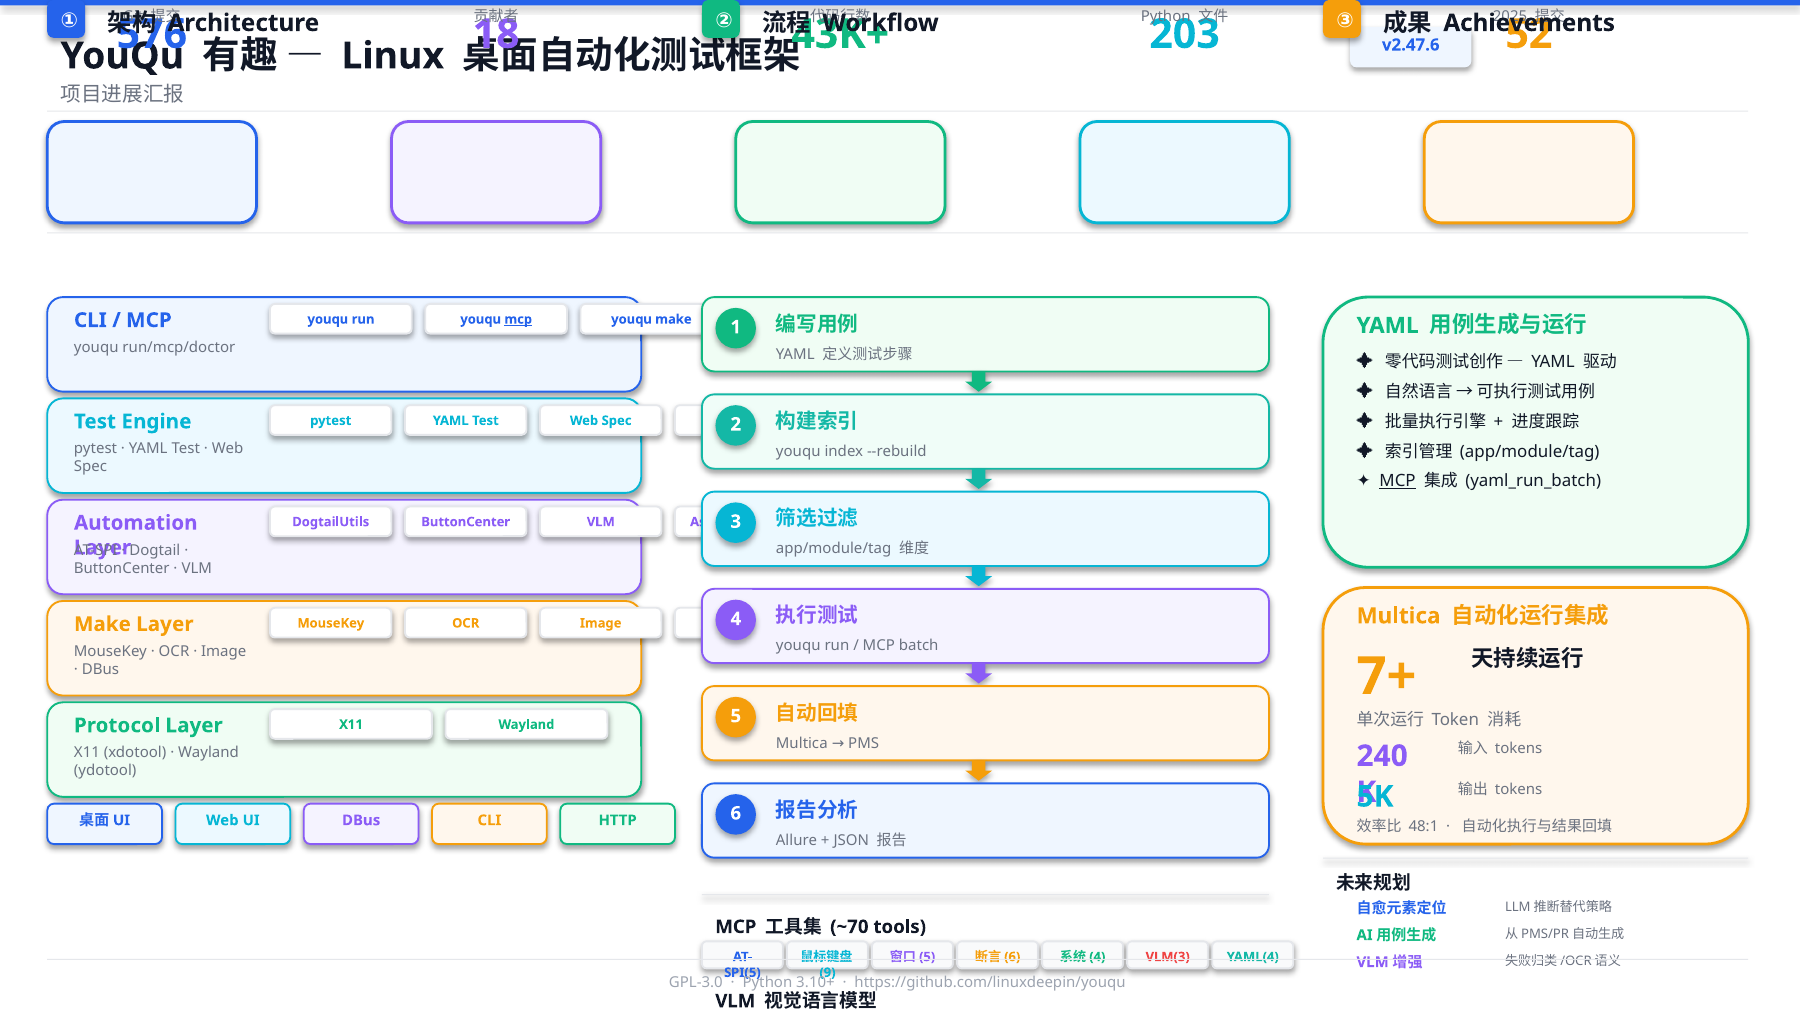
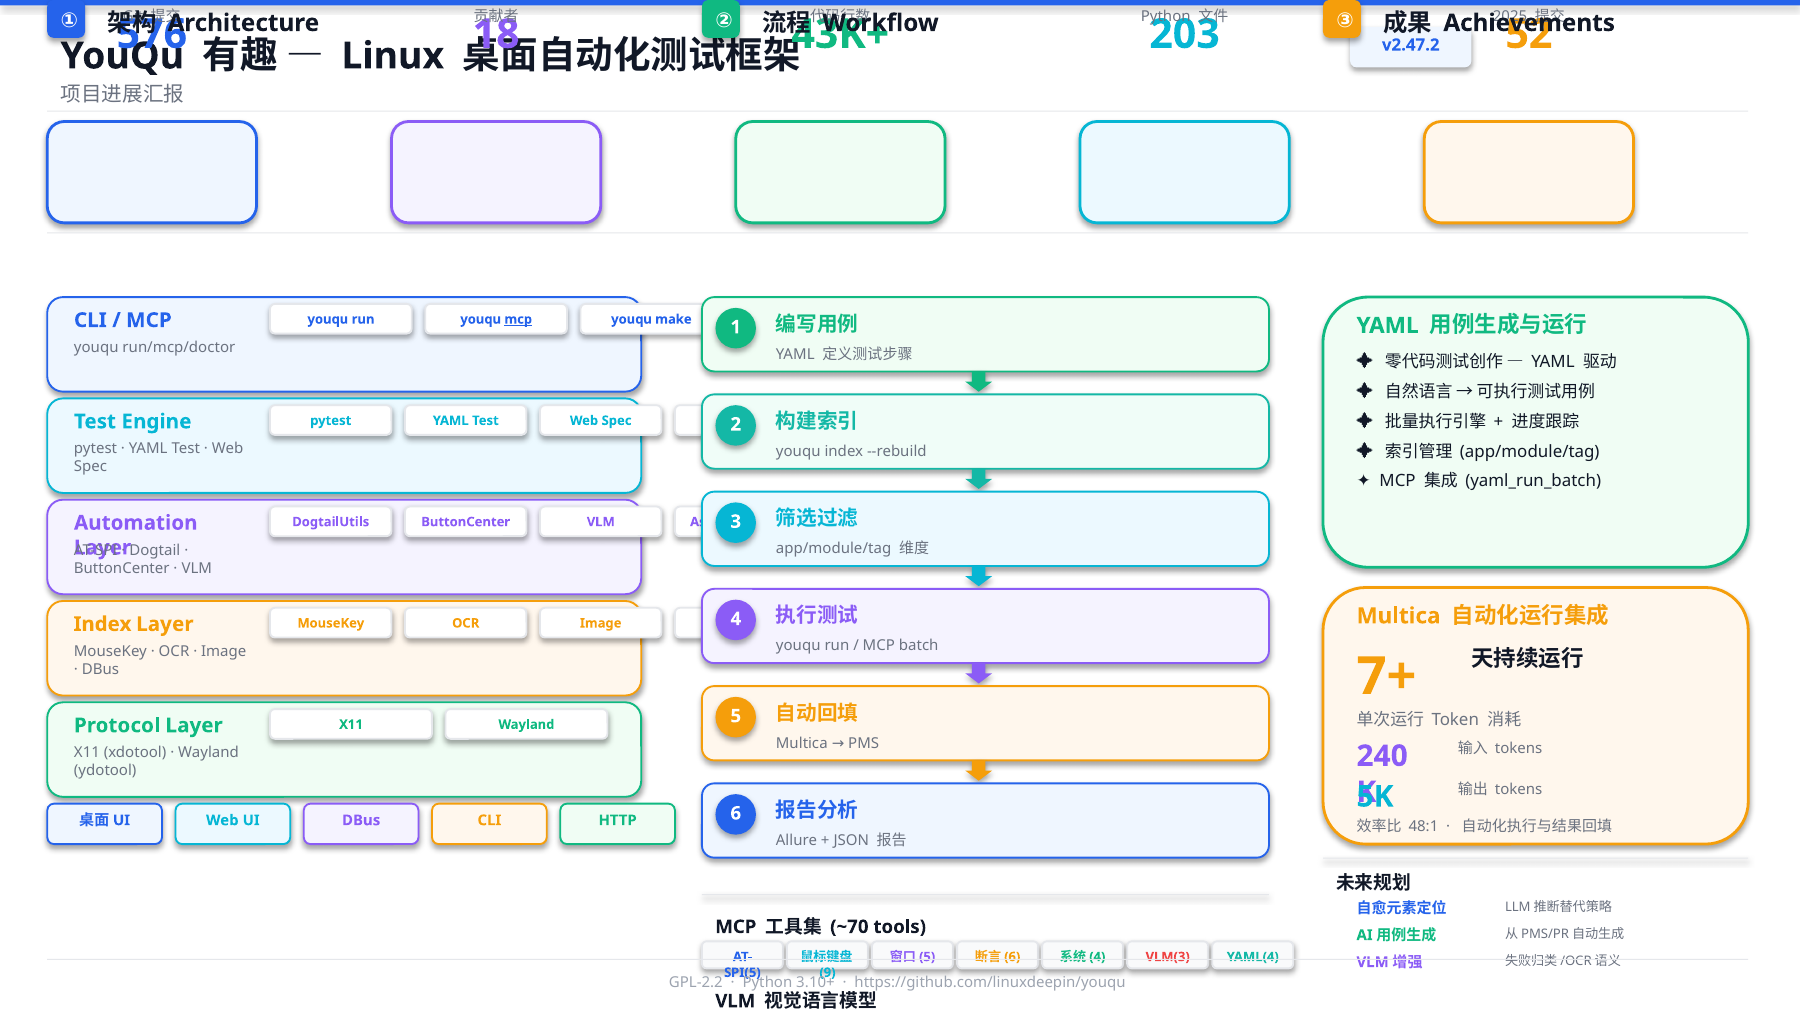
v2.47.6: v2.47.6 -> v2.47.2
MCP at (1398, 481) underline: present -> none
Make at (102, 624): Make -> Index
GPL-3.0: GPL-3.0 -> GPL-2.2
